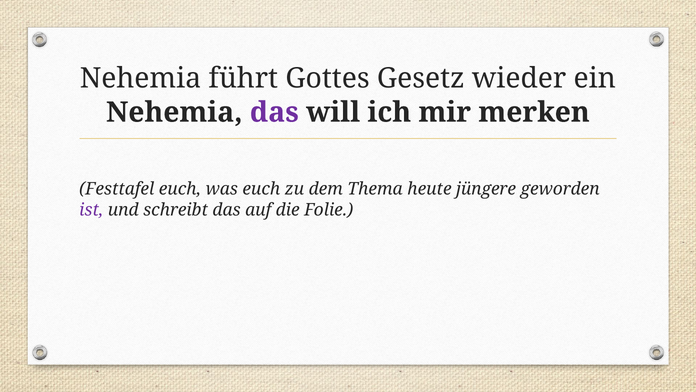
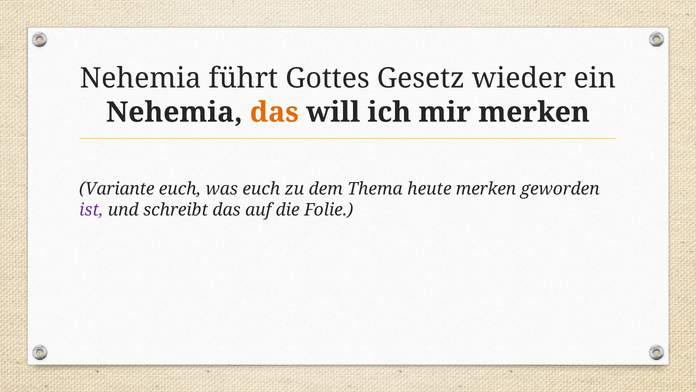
das at (274, 112) colour: purple -> orange
Festtafel: Festtafel -> Variante
heute jüngere: jüngere -> merken
